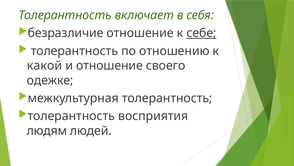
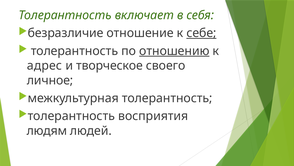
отношению underline: none -> present
какой: какой -> адрес
и отношение: отношение -> творческое
одежке: одежке -> личное
